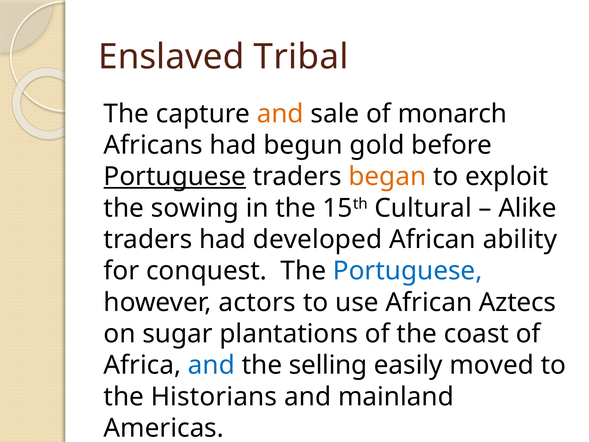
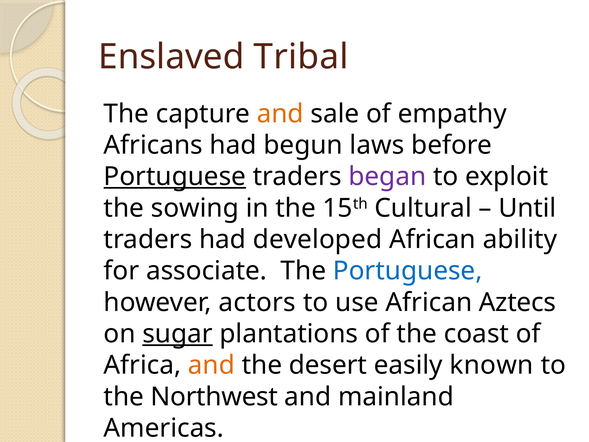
monarch: monarch -> empathy
gold: gold -> laws
began colour: orange -> purple
Alike: Alike -> Until
conquest: conquest -> associate
sugar underline: none -> present
and at (211, 365) colour: blue -> orange
selling: selling -> desert
moved: moved -> known
Historians: Historians -> Northwest
